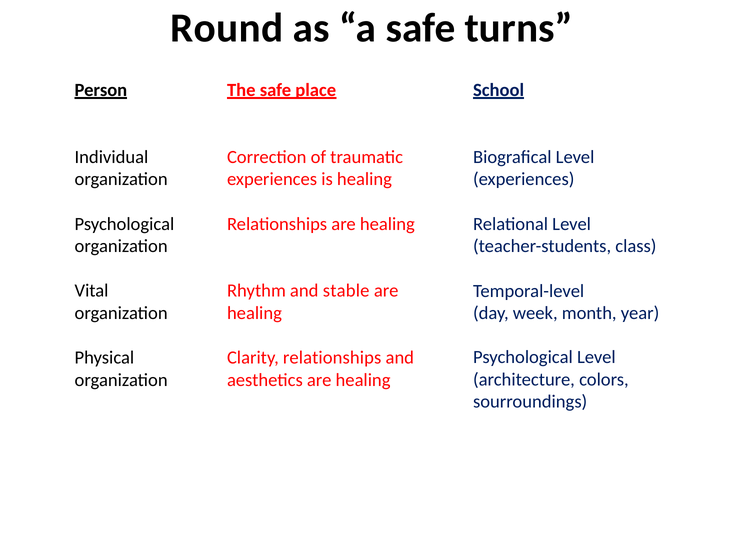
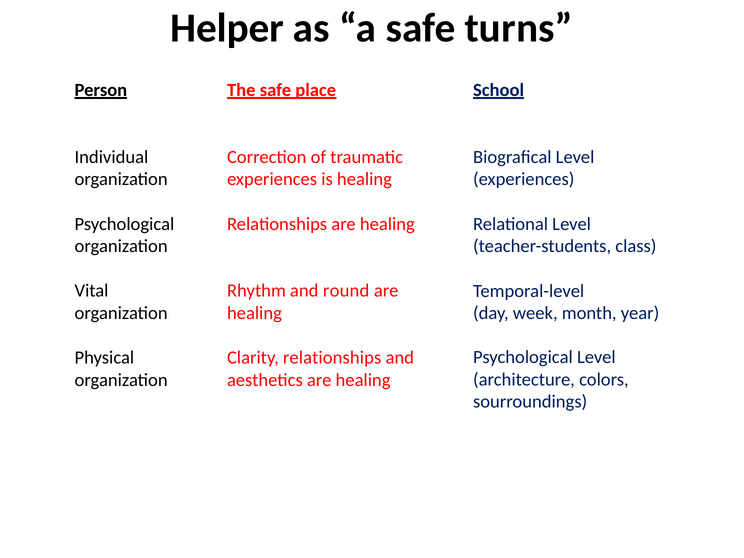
Round: Round -> Helper
stable: stable -> round
